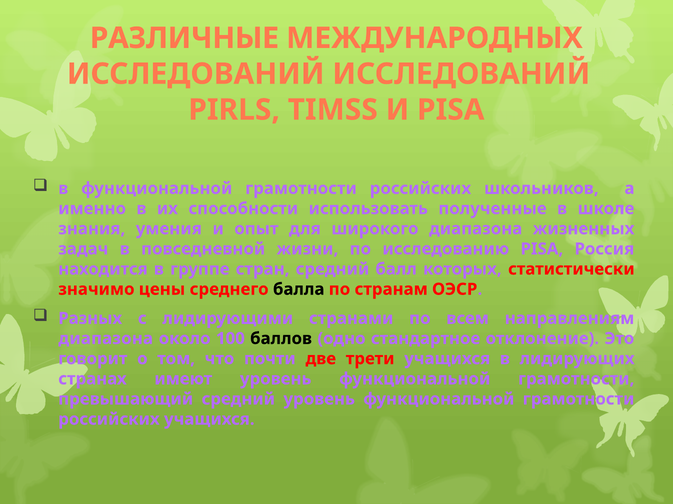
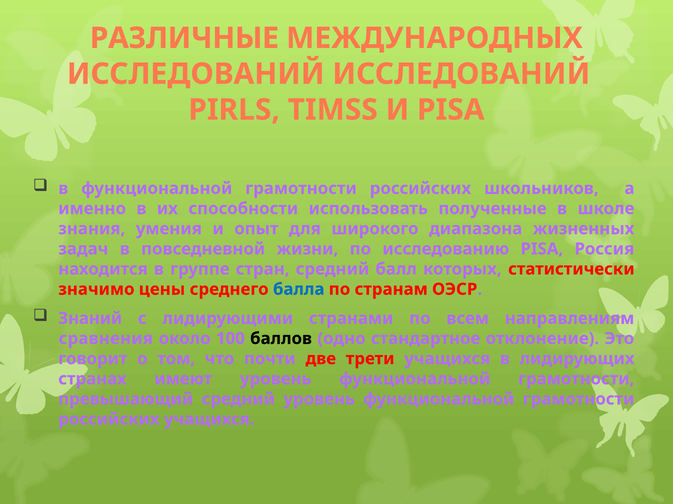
балла colour: black -> blue
Разных: Разных -> Знаний
диапазона at (106, 339): диапазона -> сравнения
